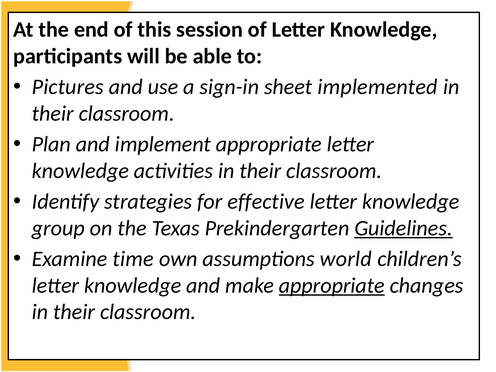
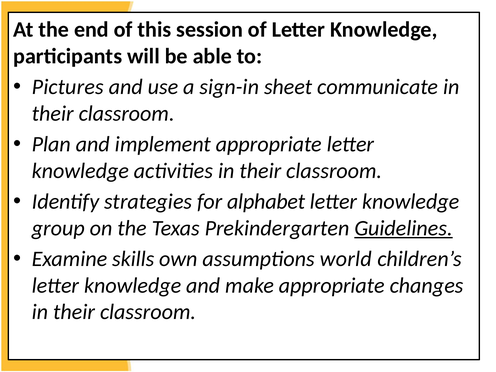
implemented: implemented -> communicate
effective: effective -> alphabet
time: time -> skills
appropriate at (332, 285) underline: present -> none
